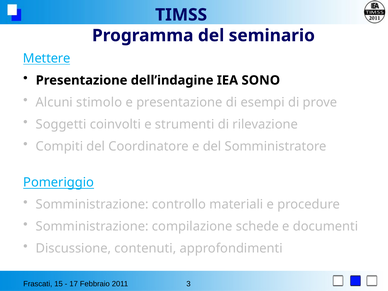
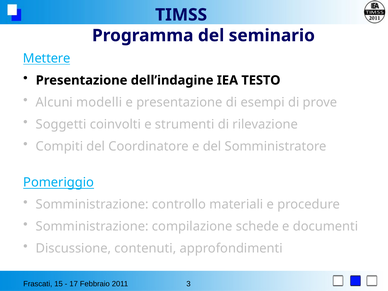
SONO: SONO -> TESTO
stimolo: stimolo -> modelli
